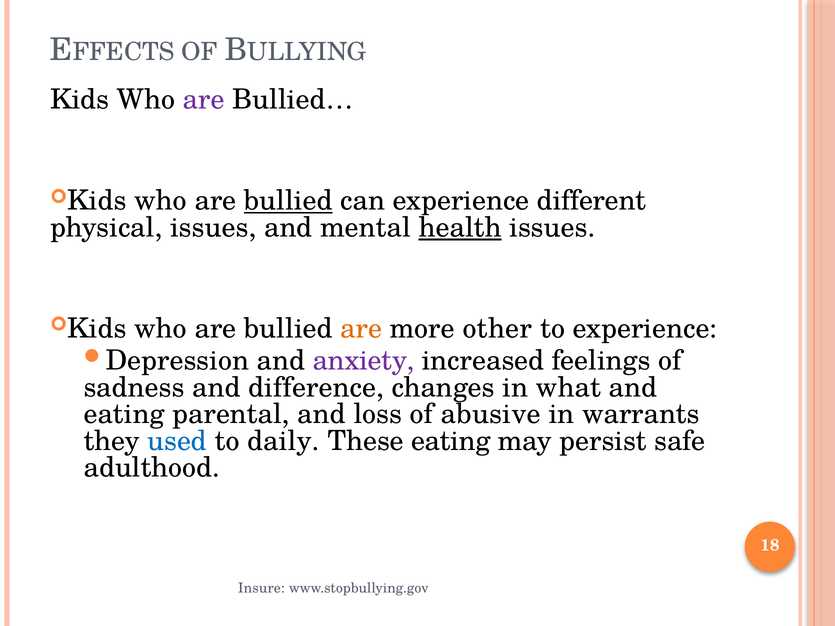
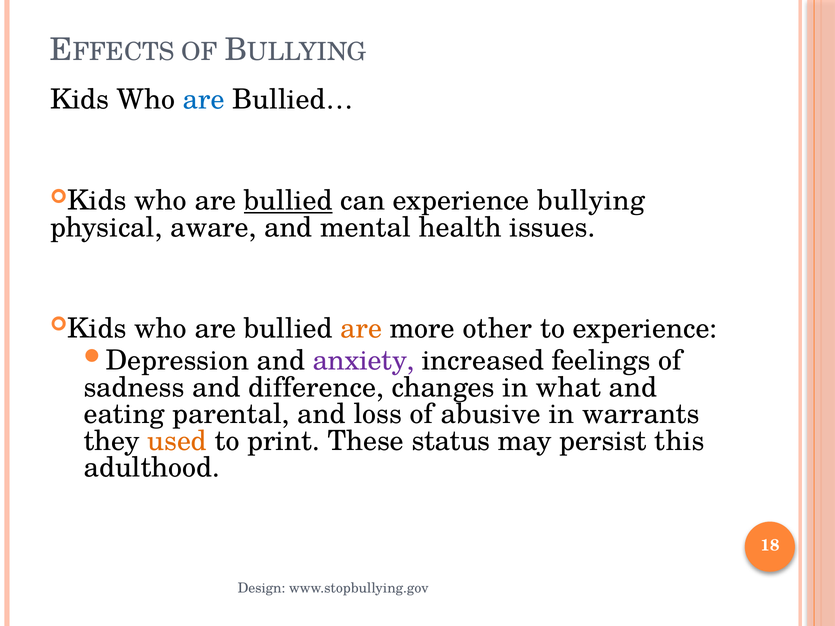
are at (204, 100) colour: purple -> blue
different: different -> bullying
physical issues: issues -> aware
health underline: present -> none
used colour: blue -> orange
daily: daily -> print
These eating: eating -> status
safe: safe -> this
Insure: Insure -> Design
